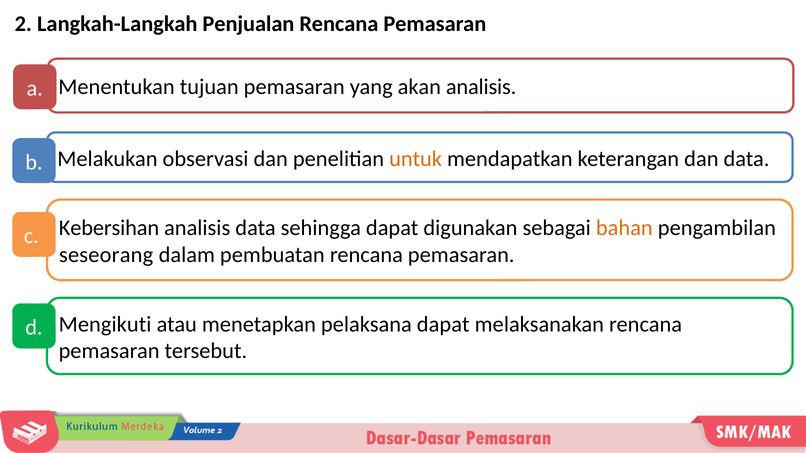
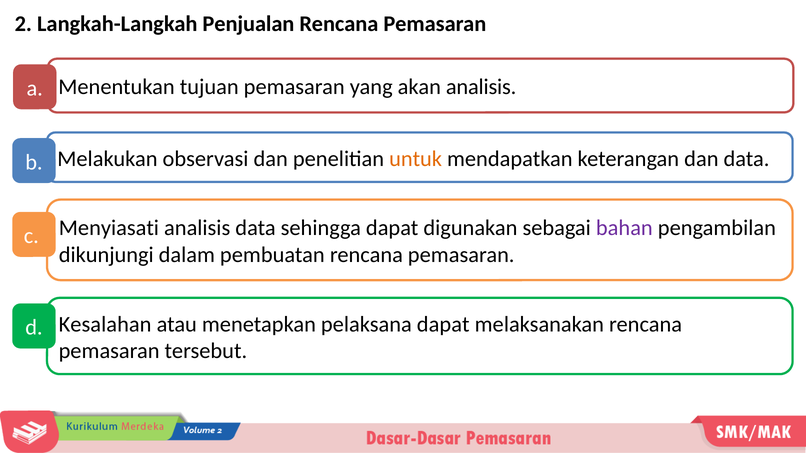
Kebersihan: Kebersihan -> Menyiasati
bahan colour: orange -> purple
seseorang: seseorang -> dikunjungi
Mengikuti: Mengikuti -> Kesalahan
